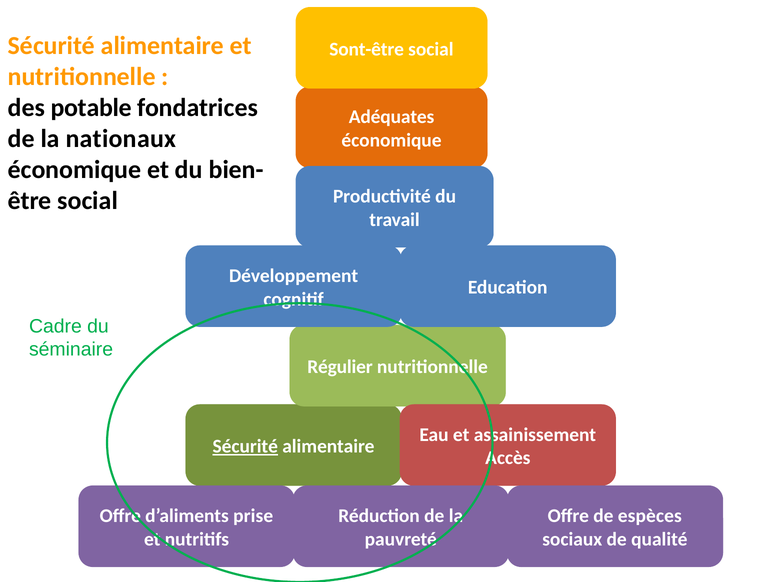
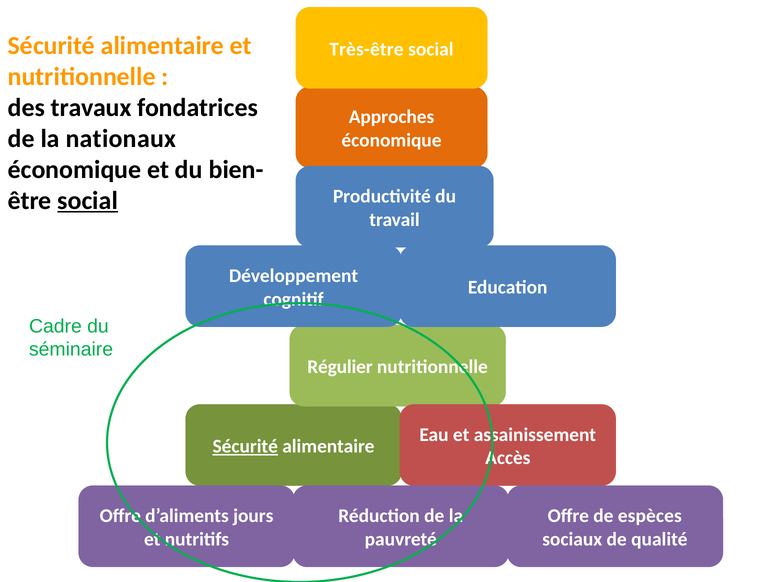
Sont-être: Sont-être -> Très-être
potable: potable -> travaux
Adéquates: Adéquates -> Approches
social at (88, 201) underline: none -> present
prise: prise -> jours
